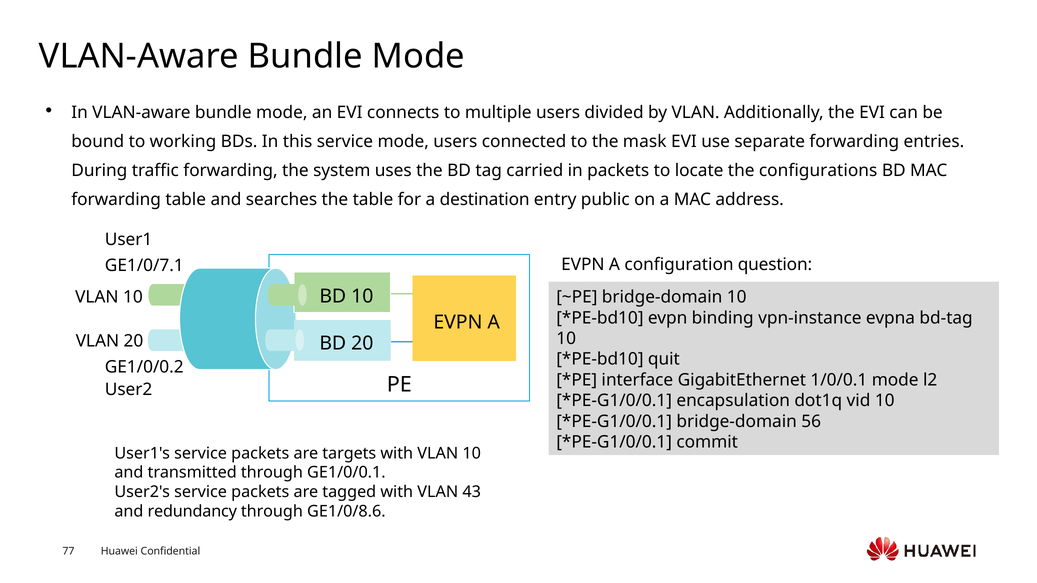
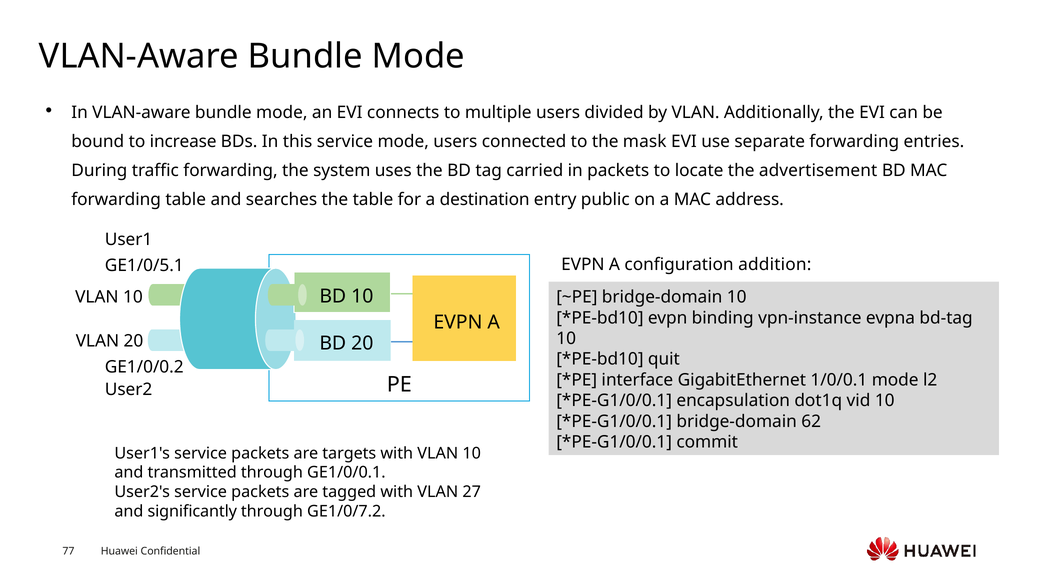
working: working -> increase
configurations: configurations -> advertisement
question: question -> addition
GE1/0/7.1: GE1/0/7.1 -> GE1/0/5.1
56: 56 -> 62
43: 43 -> 27
redundancy: redundancy -> significantly
GE1/0/8.6: GE1/0/8.6 -> GE1/0/7.2
